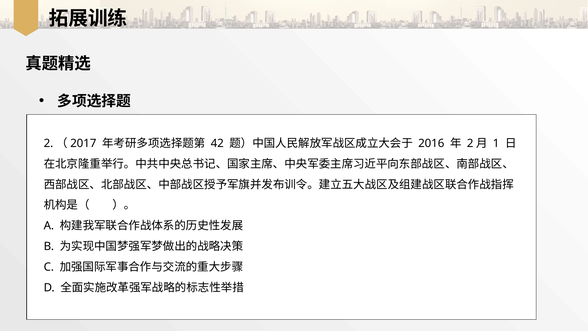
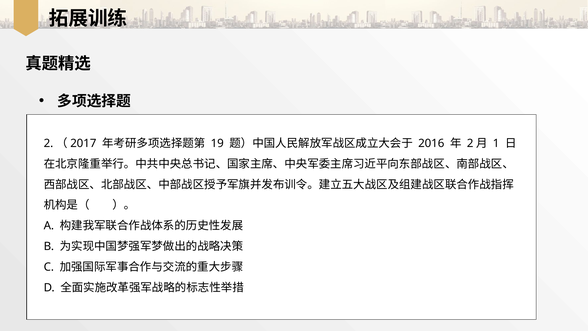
42: 42 -> 19
